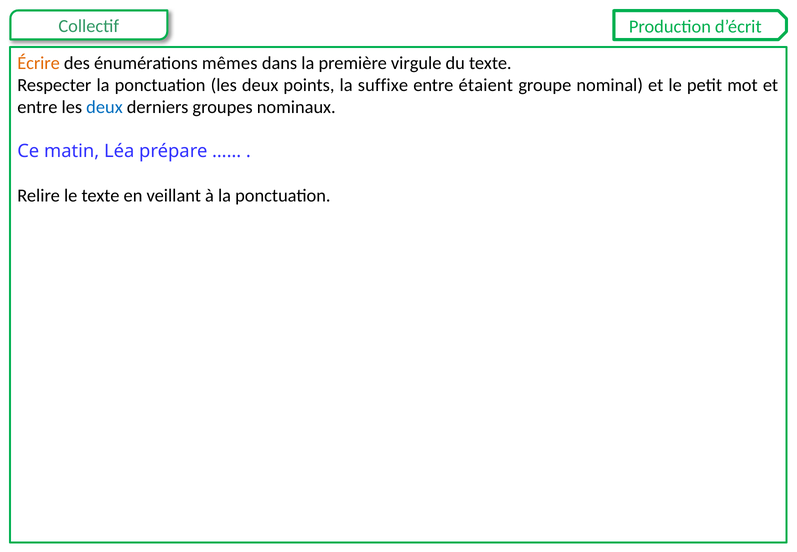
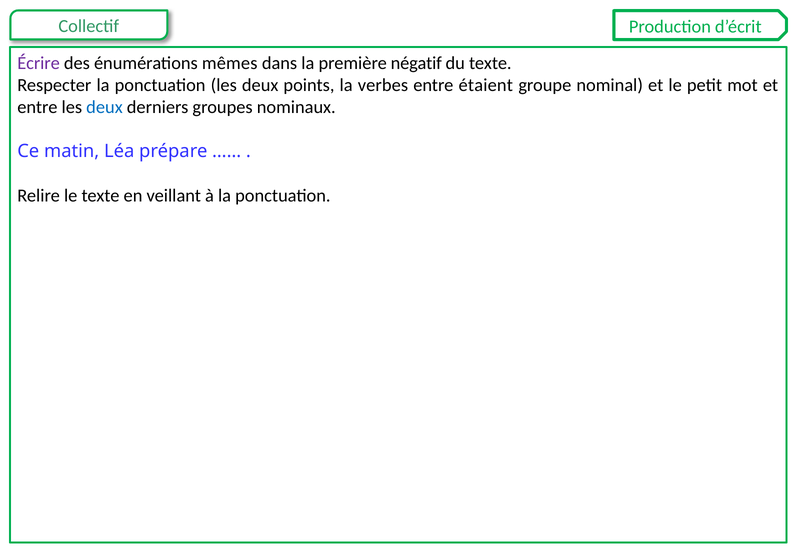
Écrire colour: orange -> purple
virgule: virgule -> négatif
suffixe: suffixe -> verbes
